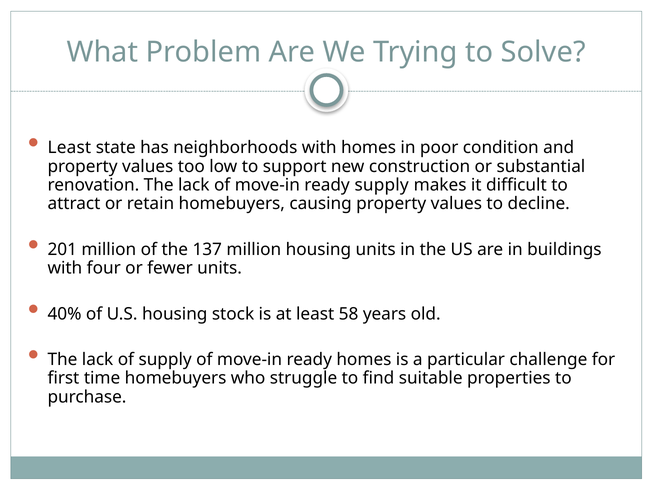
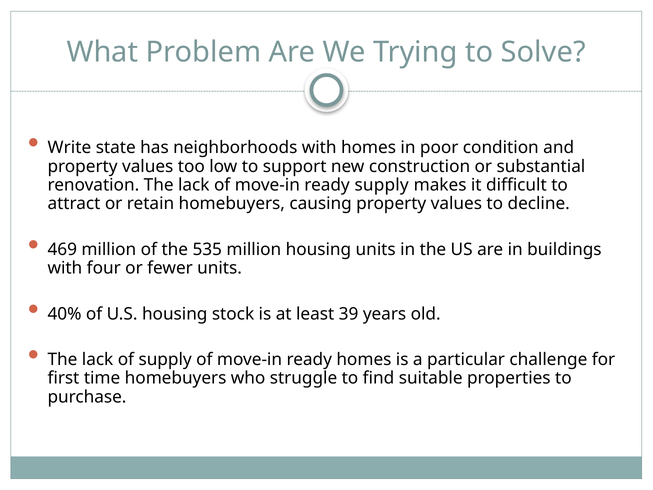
Least at (69, 148): Least -> Write
201: 201 -> 469
137: 137 -> 535
58: 58 -> 39
